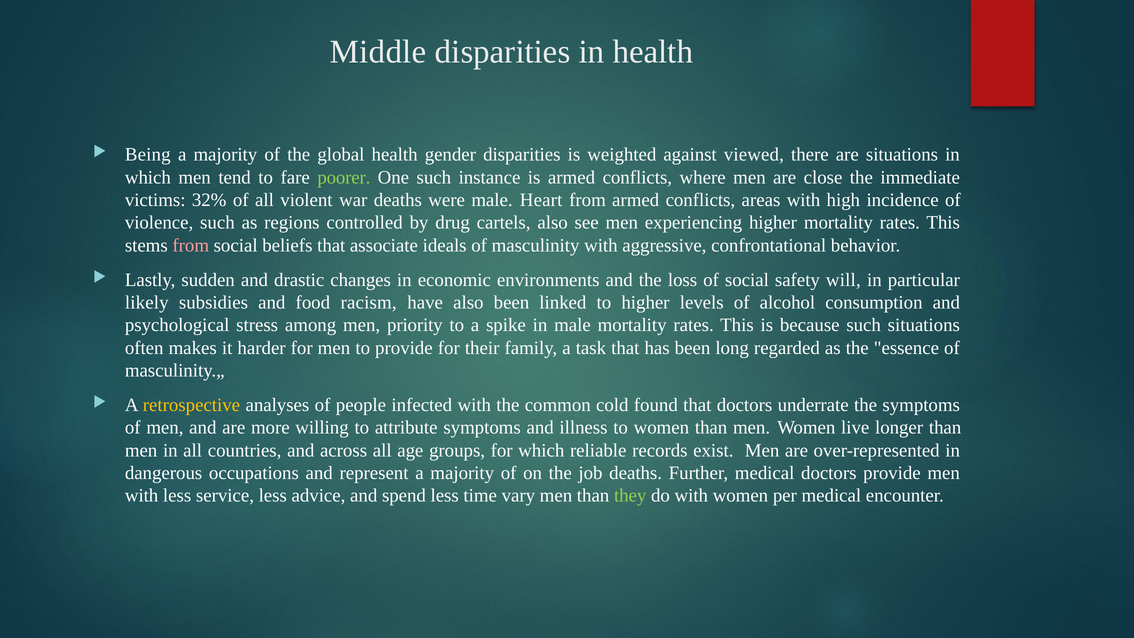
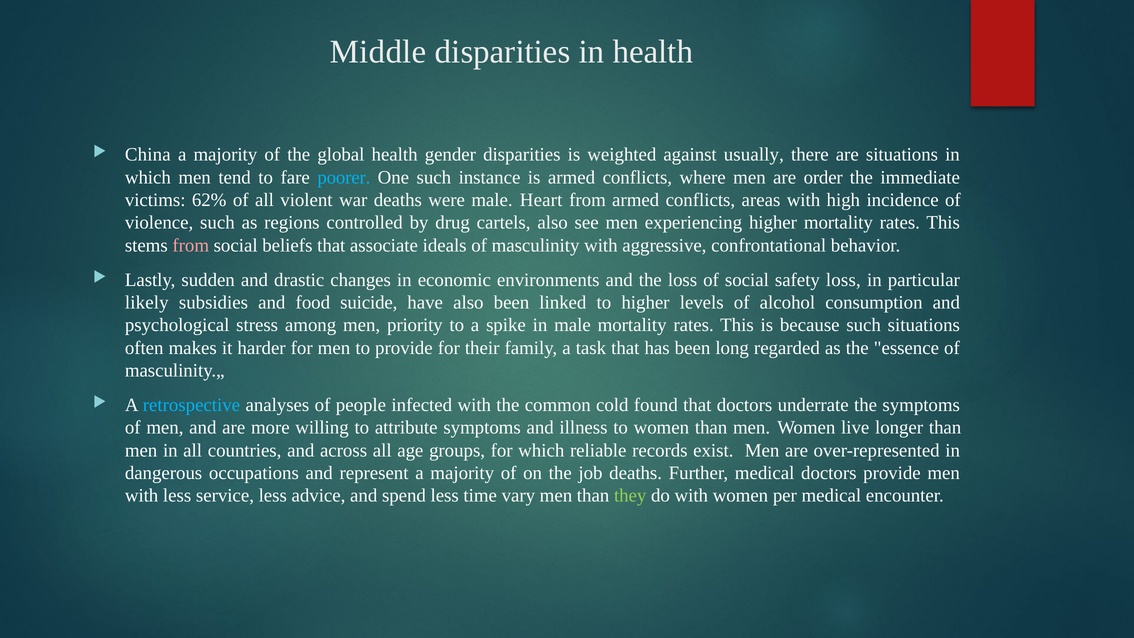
Being: Being -> China
viewed: viewed -> usually
poorer colour: light green -> light blue
close: close -> order
32%: 32% -> 62%
safety will: will -> loss
racism: racism -> suicide
retrospective colour: yellow -> light blue
